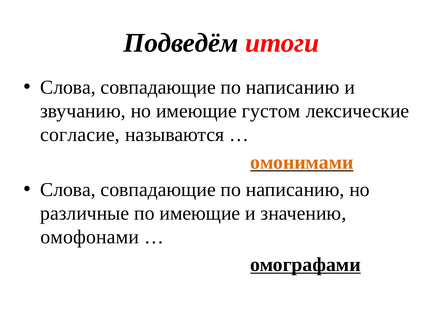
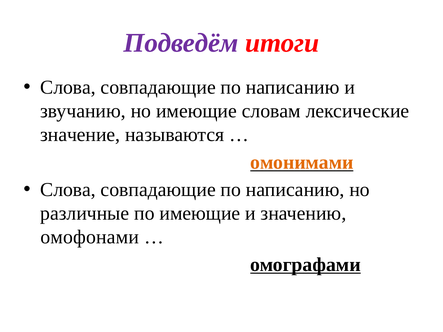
Подведём colour: black -> purple
густом: густом -> словам
согласие: согласие -> значение
